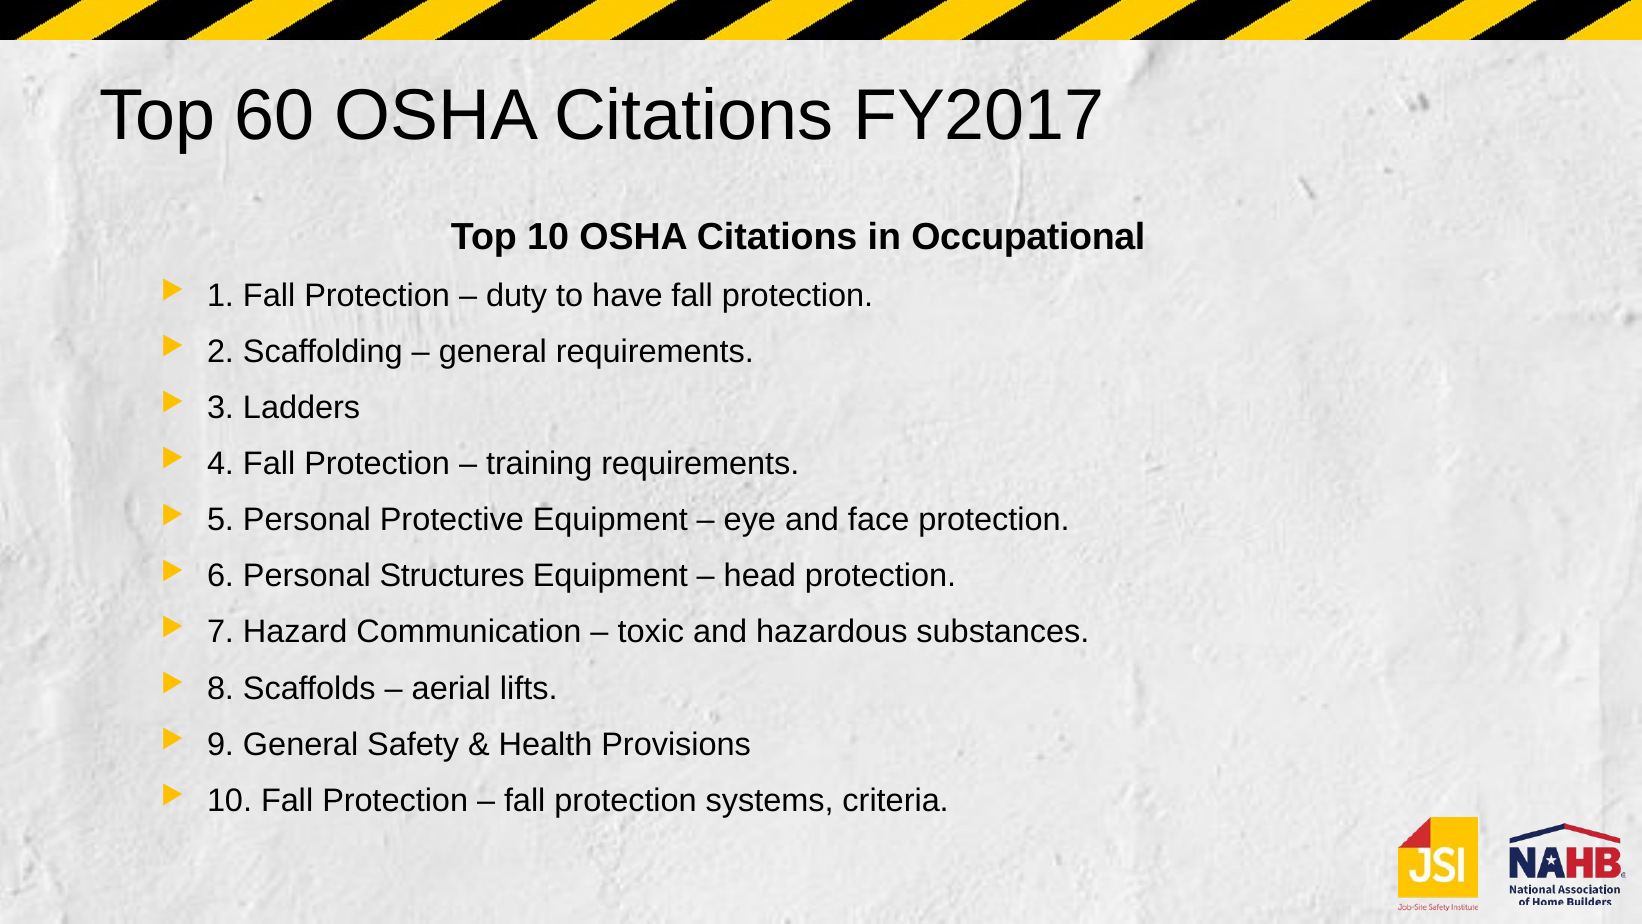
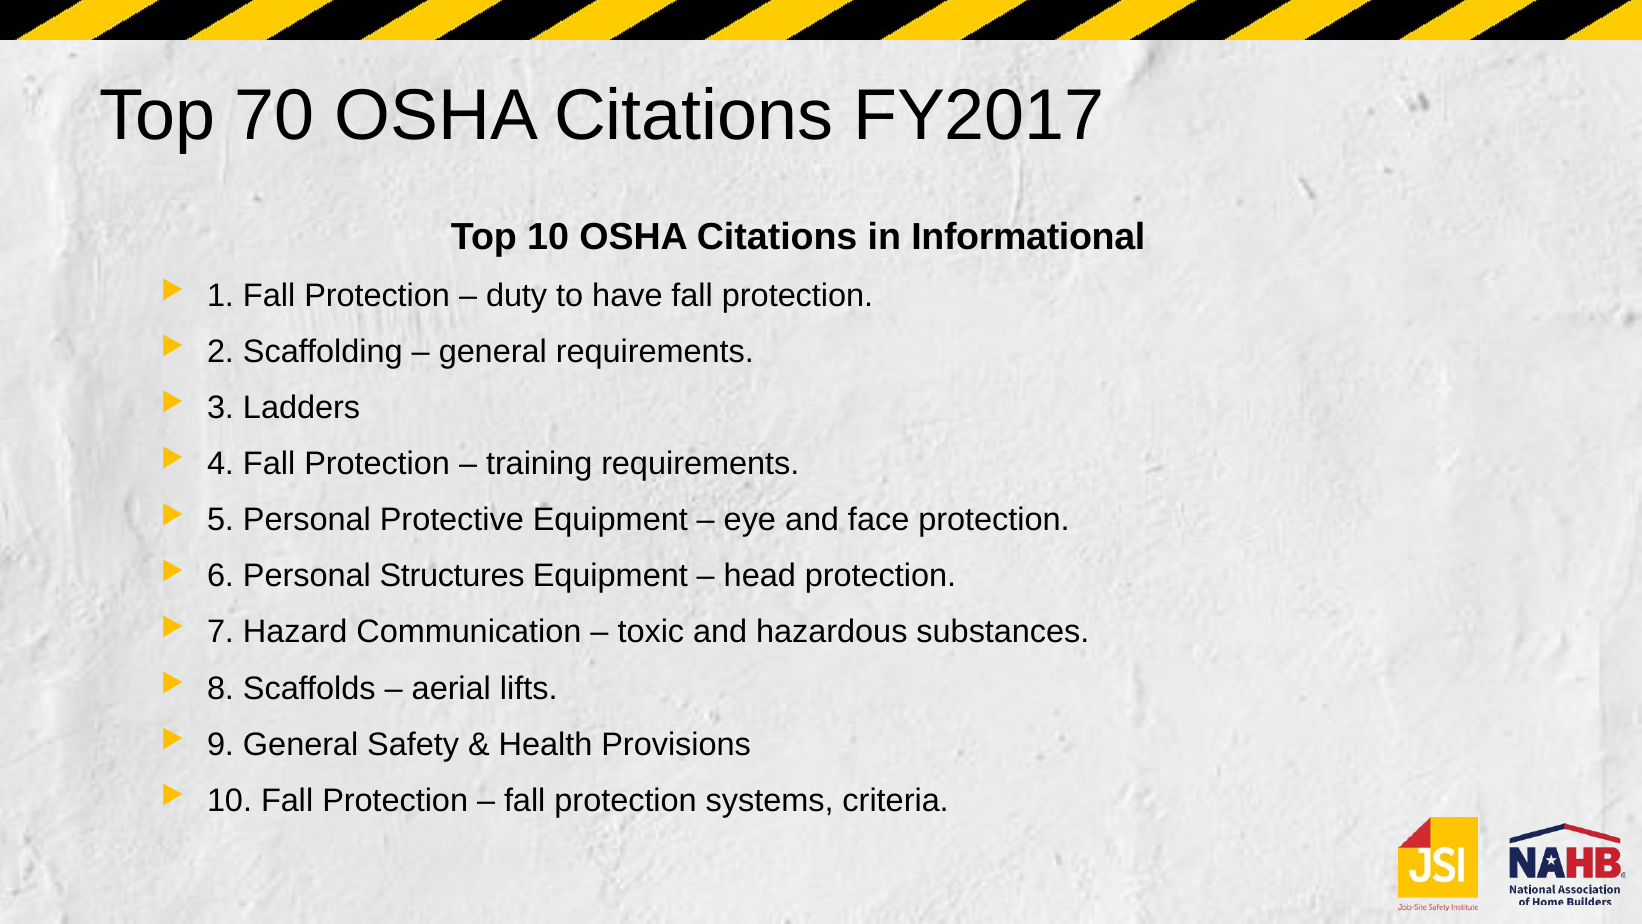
60: 60 -> 70
Occupational: Occupational -> Informational
